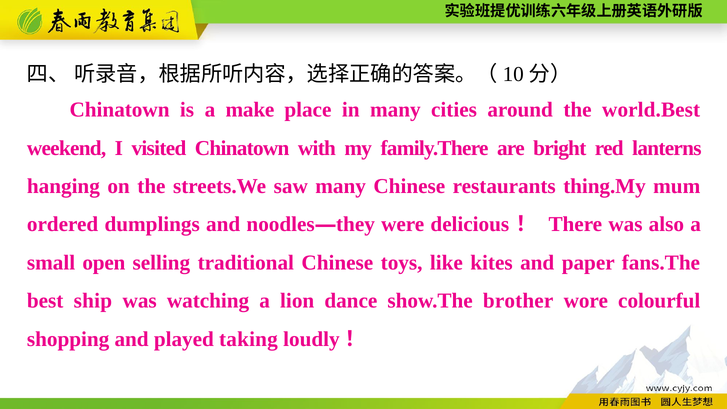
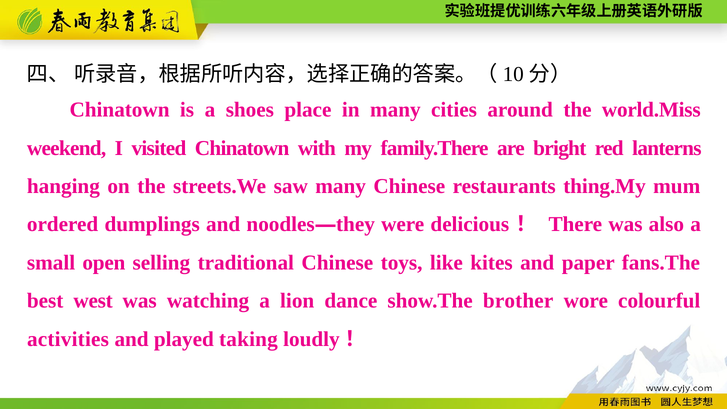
make: make -> shoes
world.Best: world.Best -> world.Miss
ship: ship -> west
shopping: shopping -> activities
